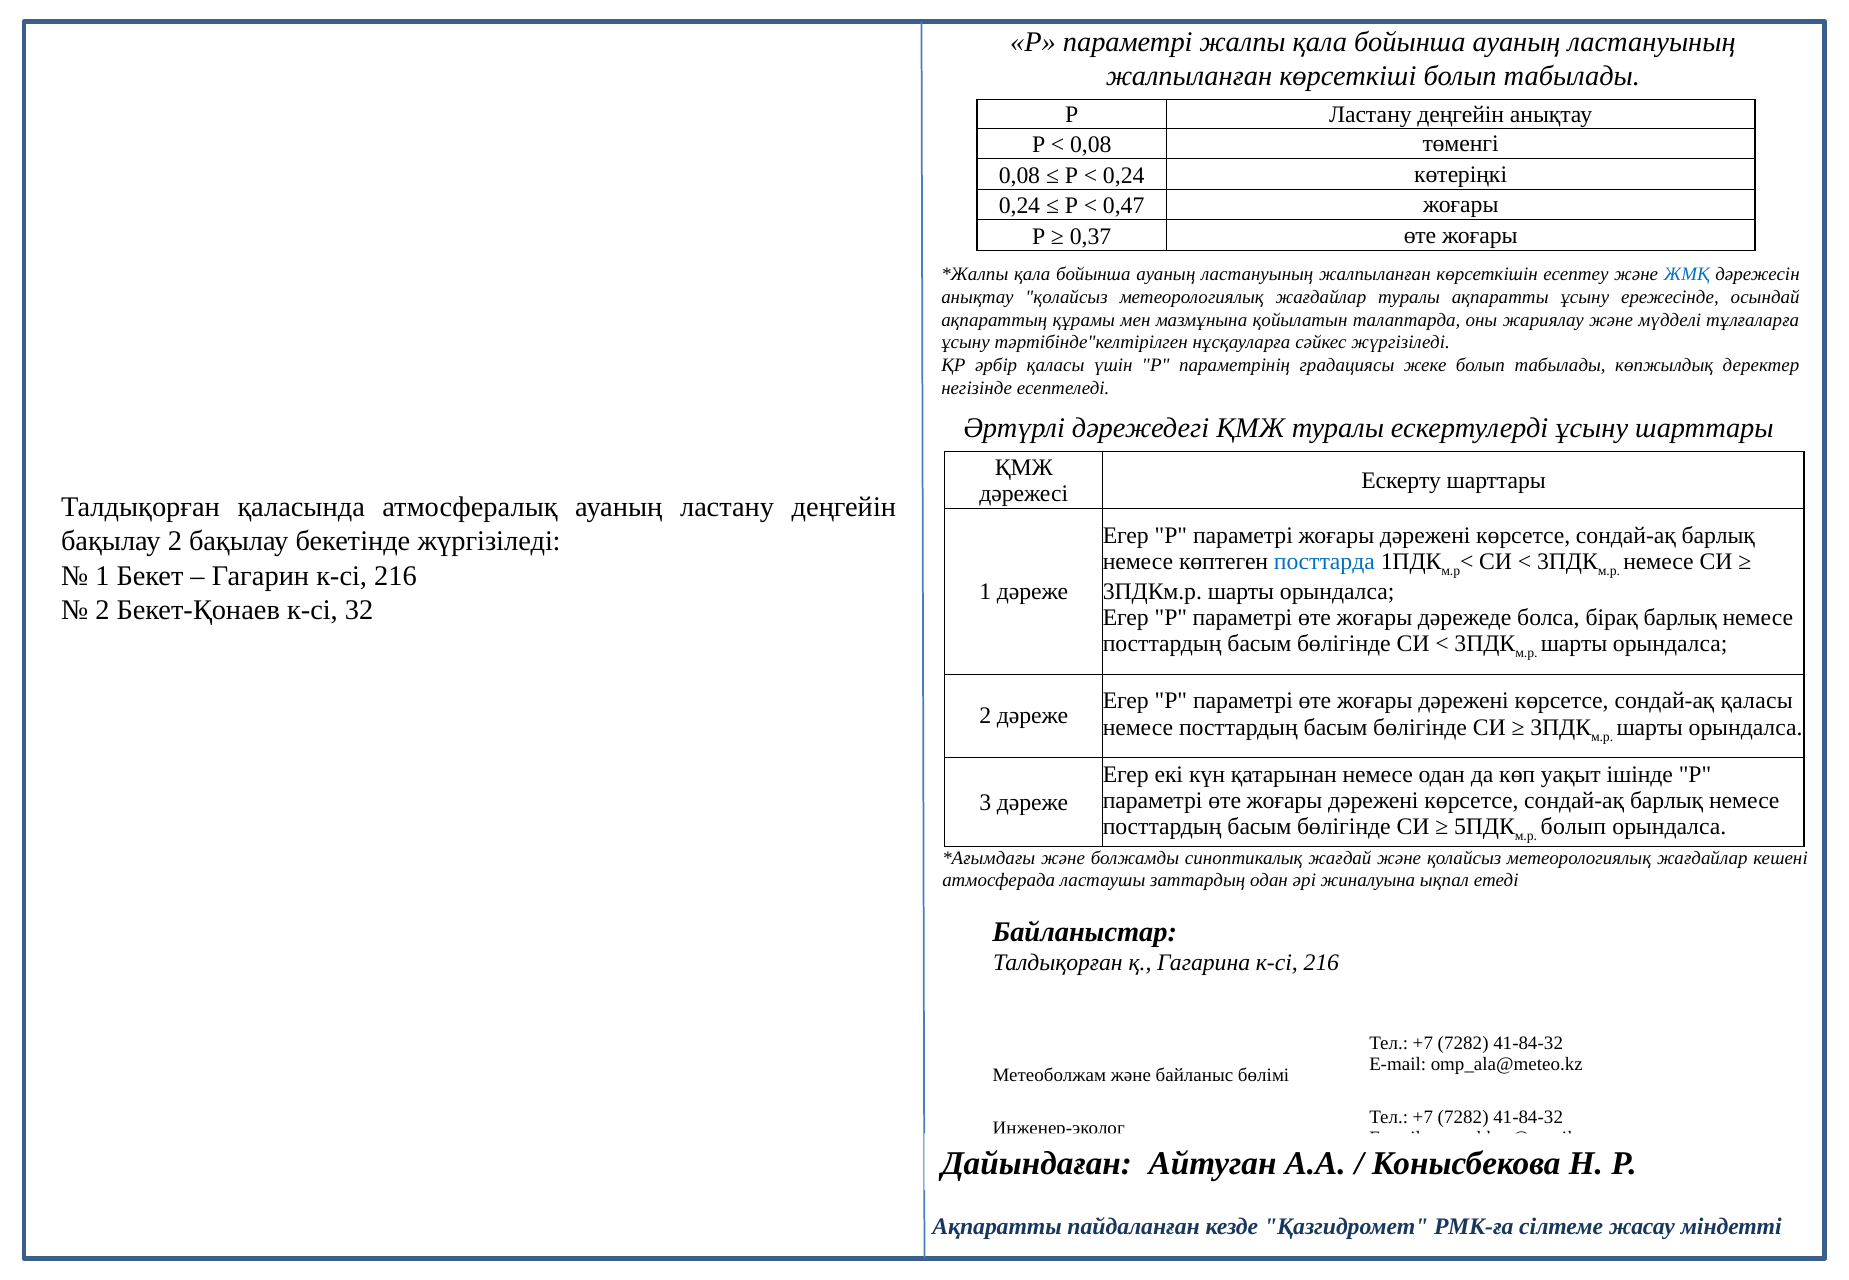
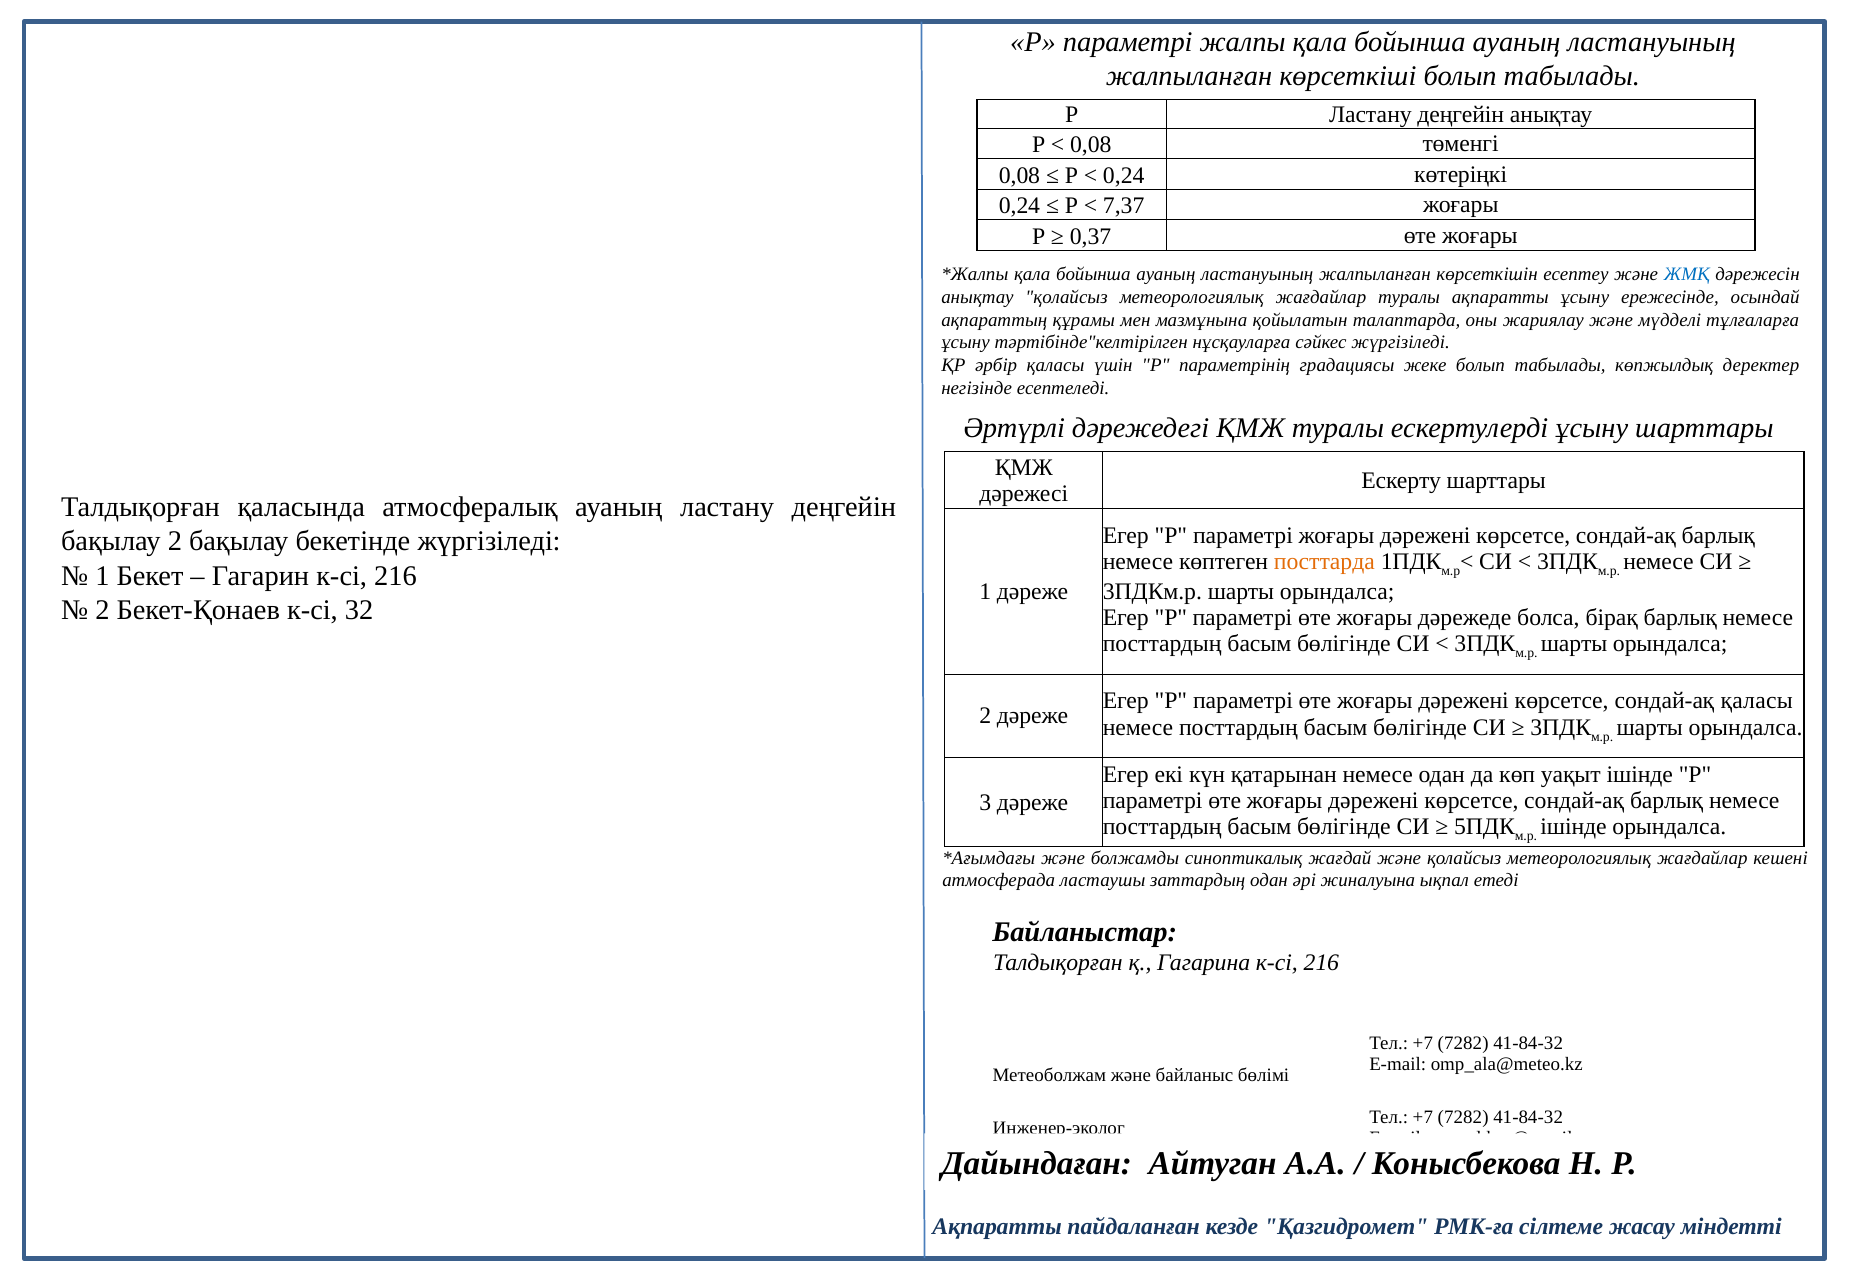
0,47: 0,47 -> 7,37
посттарда colour: blue -> orange
болып at (1573, 827): болып -> ішінде
